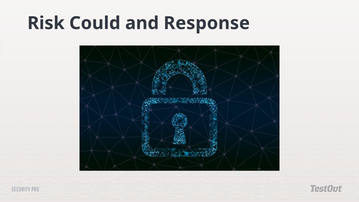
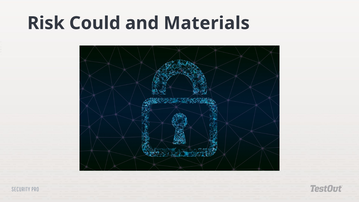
Response: Response -> Materials
